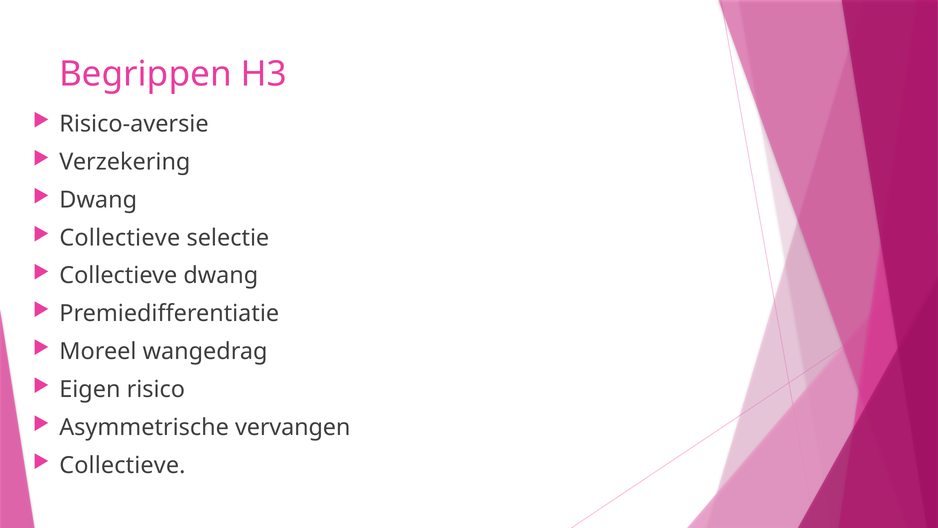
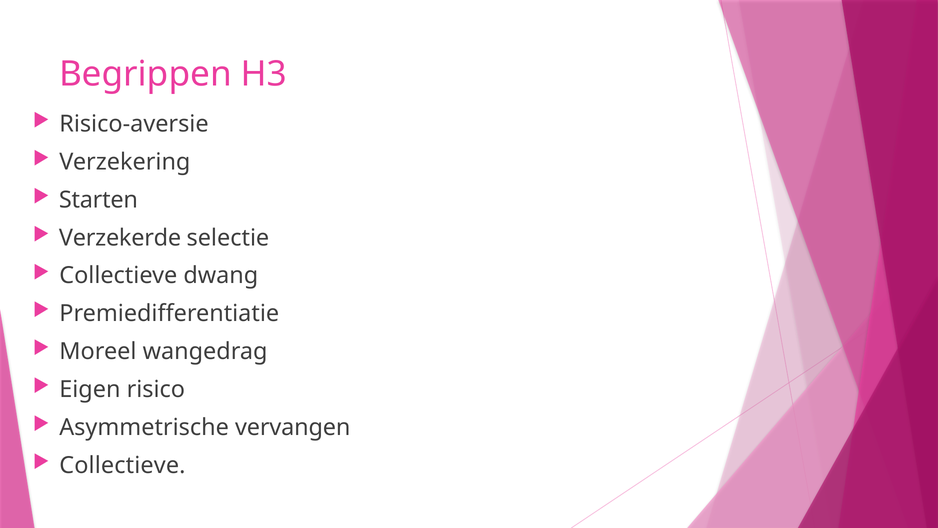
Dwang at (98, 200): Dwang -> Starten
Collectieve at (120, 238): Collectieve -> Verzekerde
